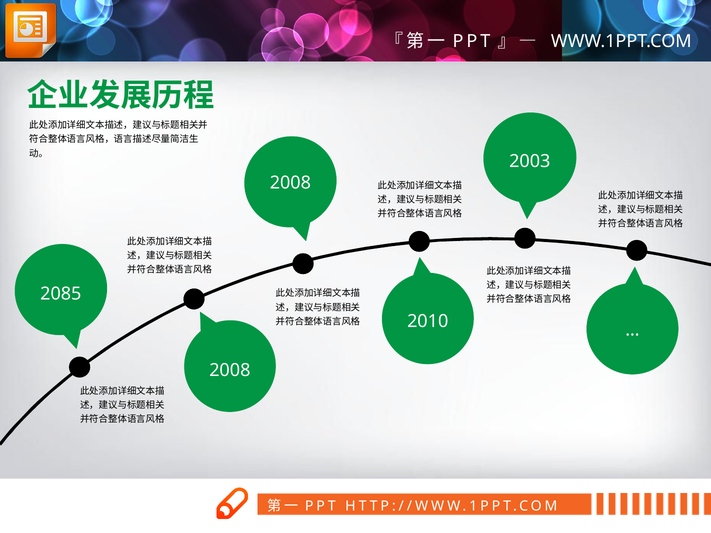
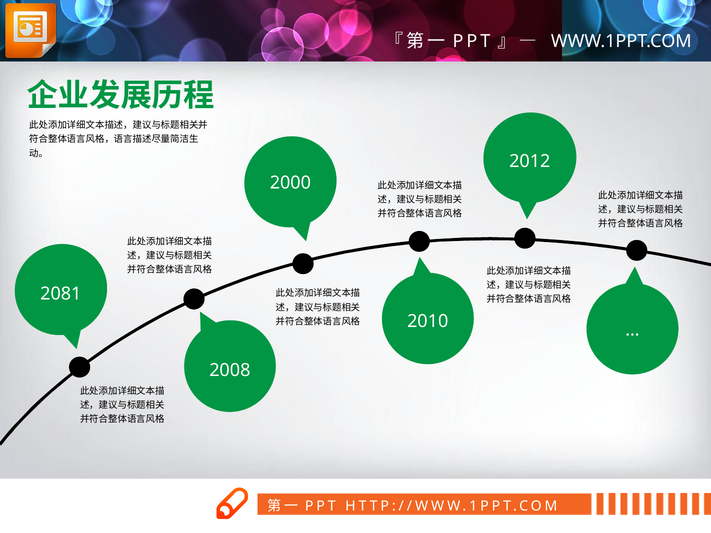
2003: 2003 -> 2012
2008 at (290, 183): 2008 -> 2000
2085: 2085 -> 2081
